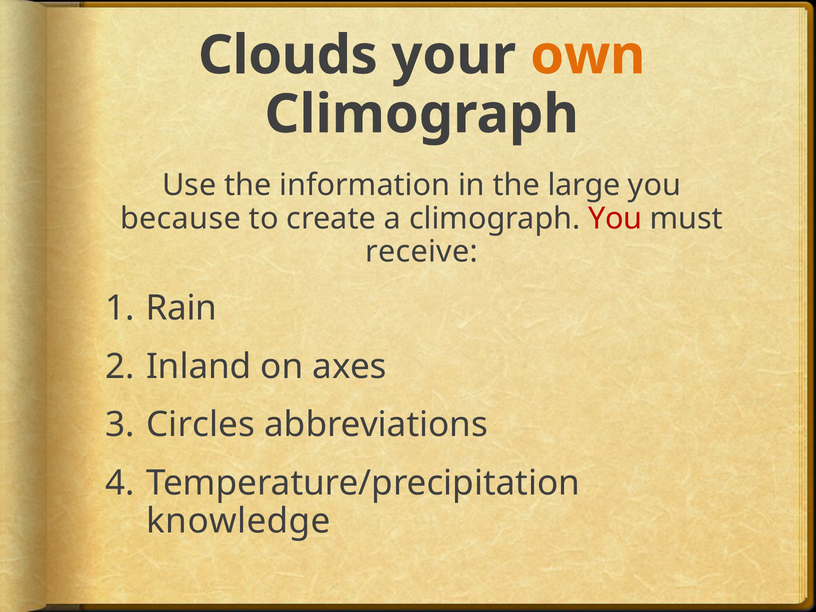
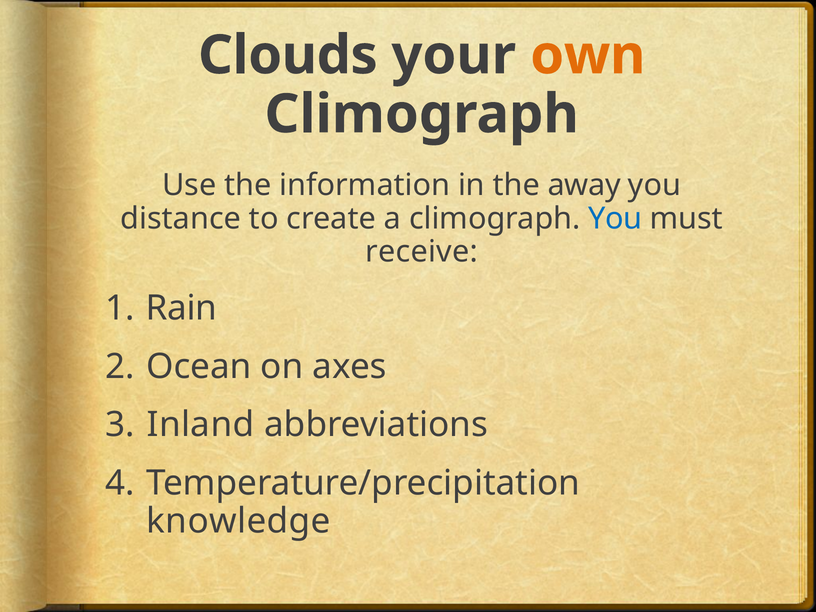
large: large -> away
because: because -> distance
You at (615, 218) colour: red -> blue
Inland: Inland -> Ocean
Circles: Circles -> Inland
